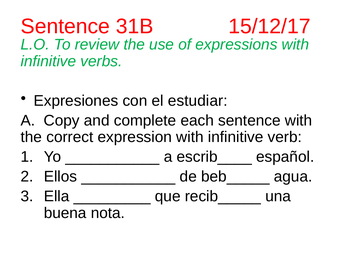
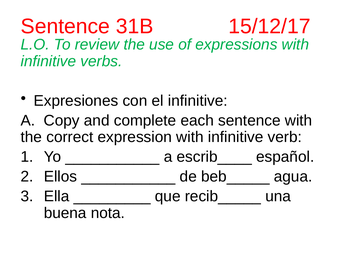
el estudiar: estudiar -> infinitive
